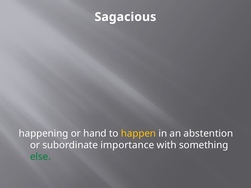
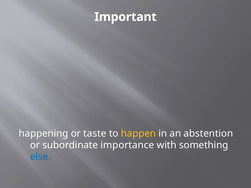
Sagacious: Sagacious -> Important
hand: hand -> taste
else colour: green -> blue
